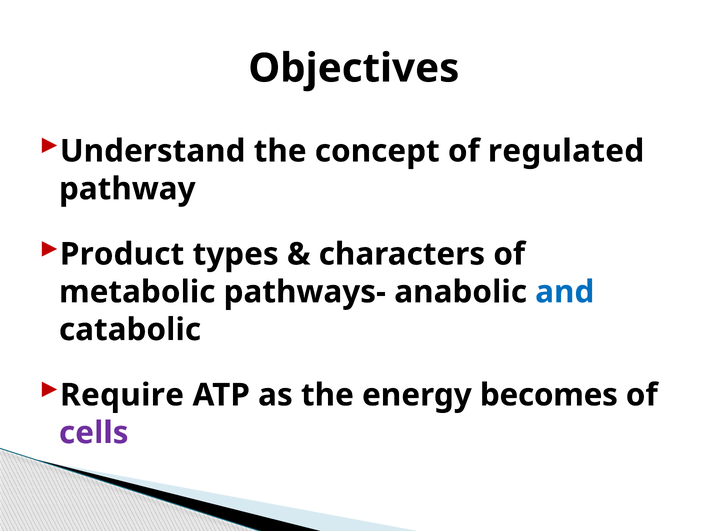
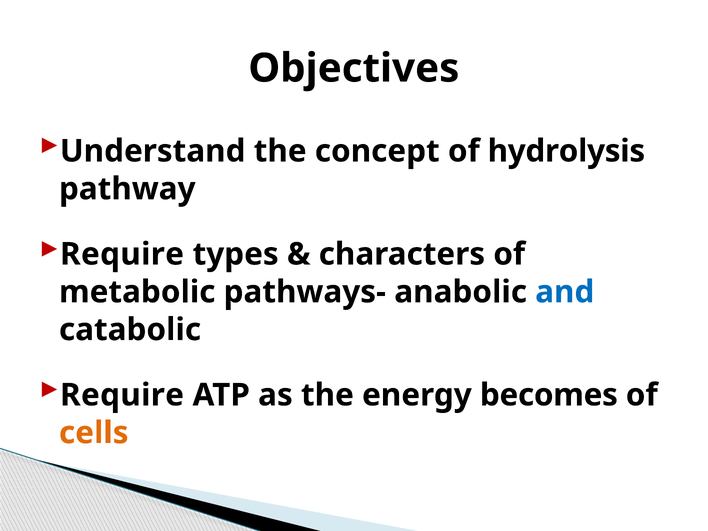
regulated: regulated -> hydrolysis
Product at (122, 254): Product -> Require
cells colour: purple -> orange
